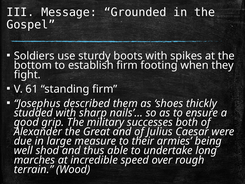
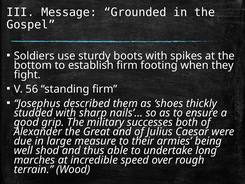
61: 61 -> 56
